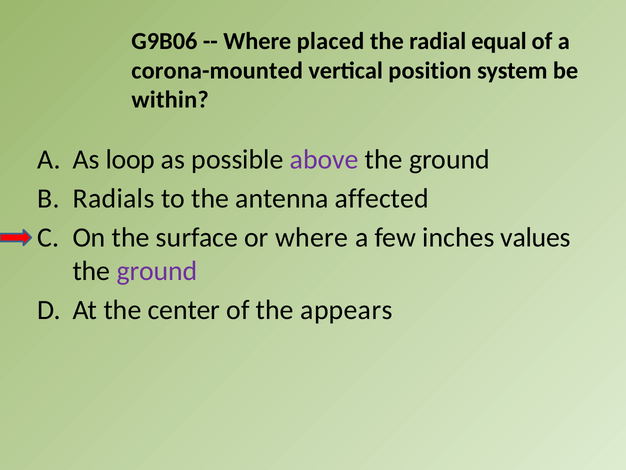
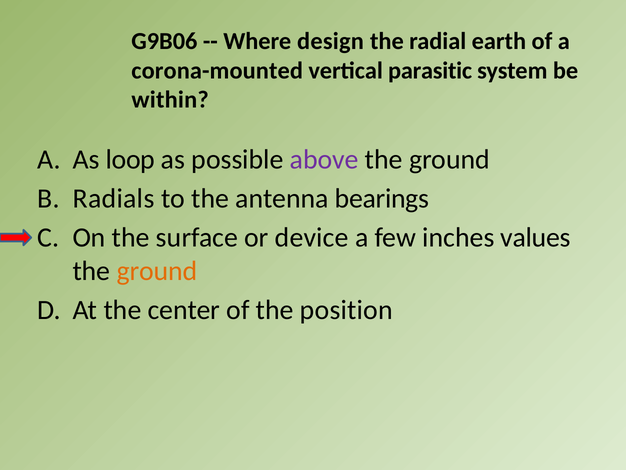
placed: placed -> design
equal: equal -> earth
position: position -> parasitic
affected: affected -> bearings
or where: where -> device
ground at (157, 271) colour: purple -> orange
appears: appears -> position
